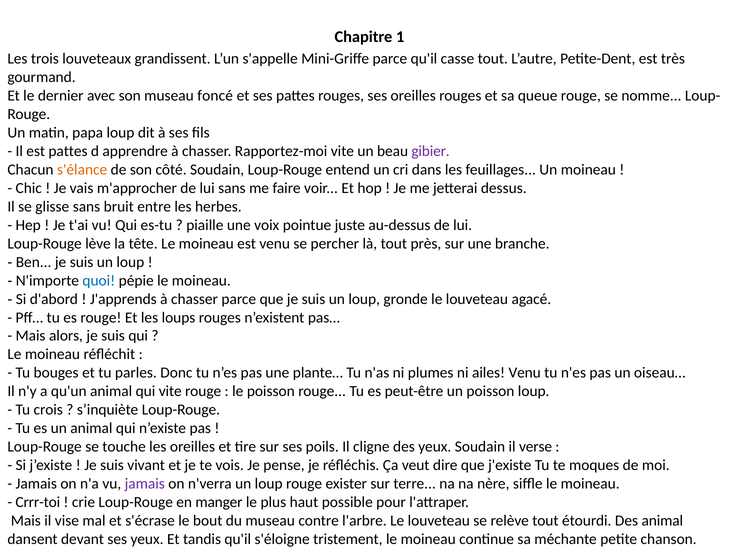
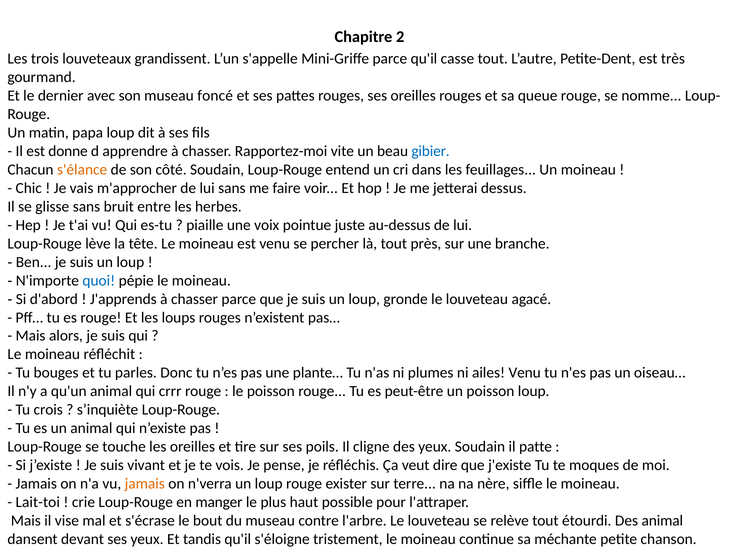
1: 1 -> 2
est pattes: pattes -> donne
gibier colour: purple -> blue
qui vite: vite -> crrr
verse: verse -> patte
jamais at (145, 484) colour: purple -> orange
Crrr-toi: Crrr-toi -> Lait-toi
